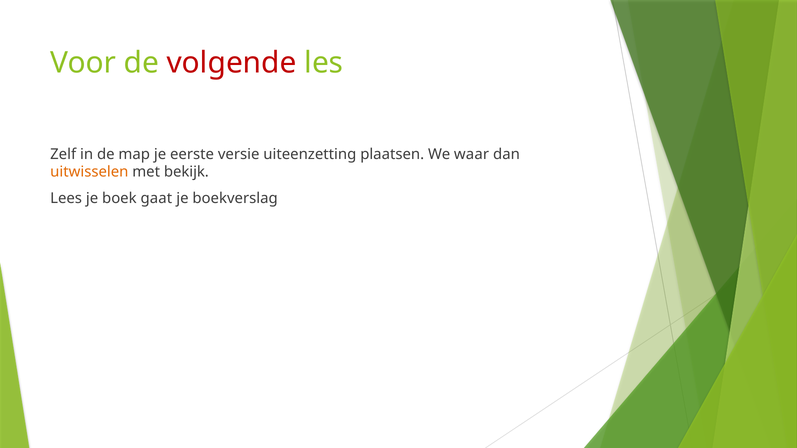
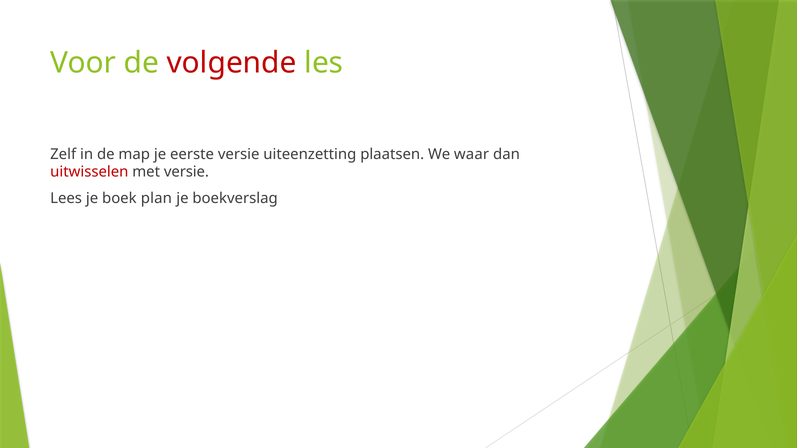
uitwisselen colour: orange -> red
met bekijk: bekijk -> versie
gaat: gaat -> plan
